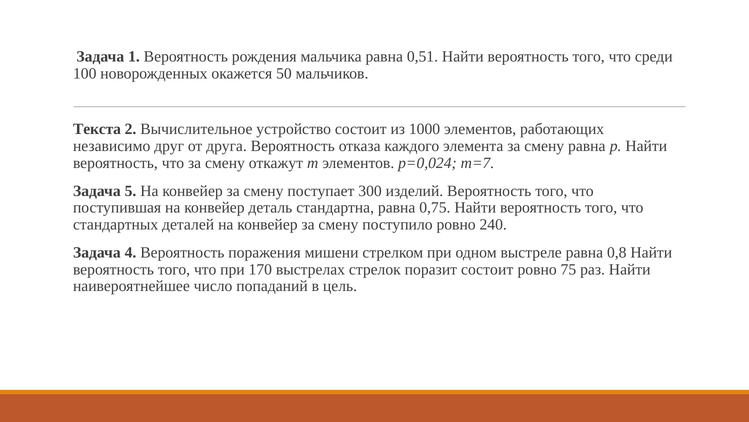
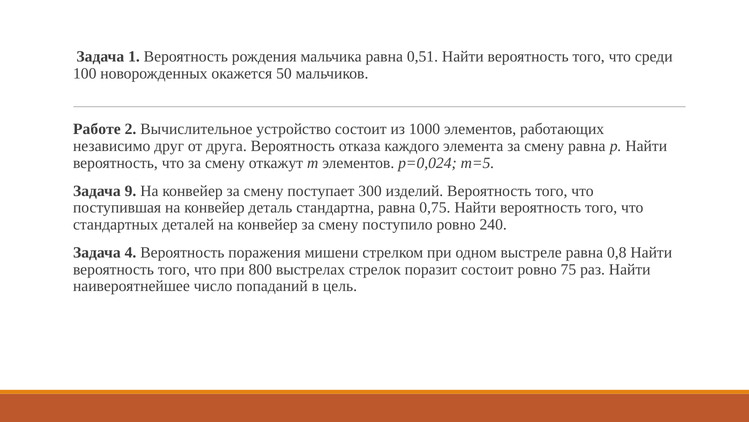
Текста: Текста -> Работе
m=7: m=7 -> m=5
5: 5 -> 9
170: 170 -> 800
